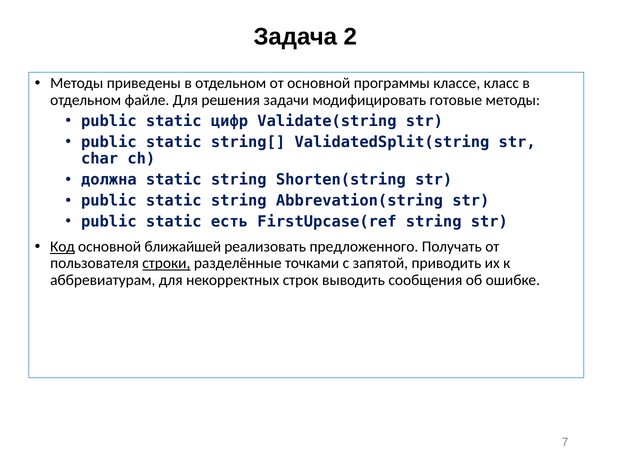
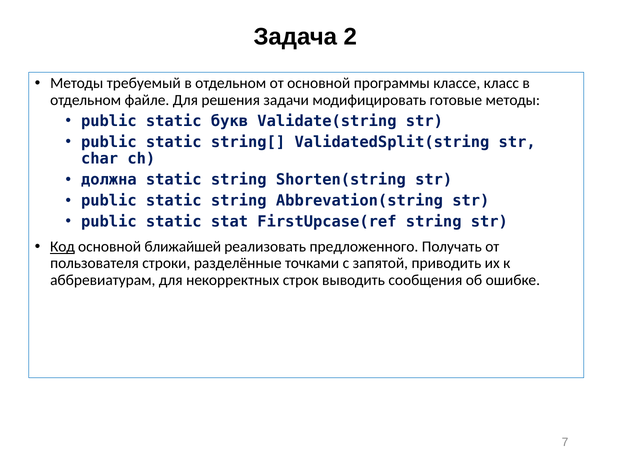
приведены: приведены -> требуемый
цифр: цифр -> букв
есть: есть -> stat
строки underline: present -> none
